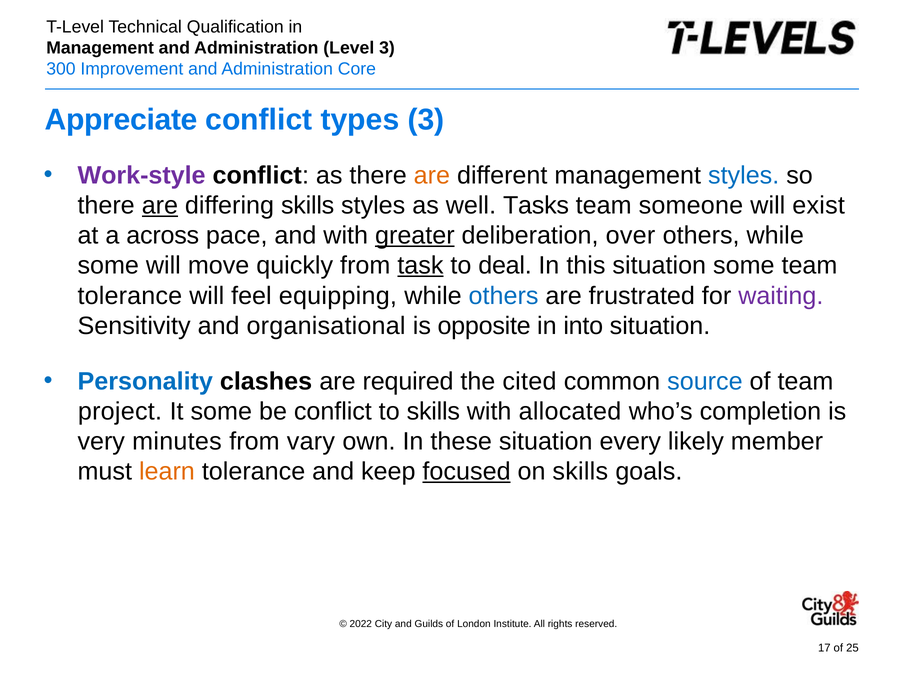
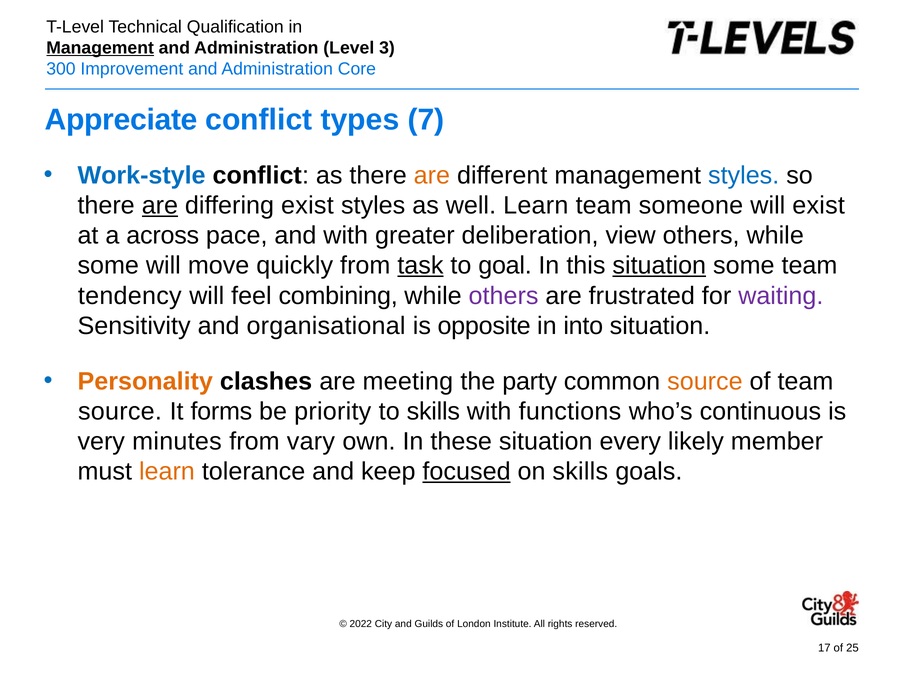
Management at (100, 48) underline: none -> present
types 3: 3 -> 7
Work-style colour: purple -> blue
differing skills: skills -> exist
well Tasks: Tasks -> Learn
greater underline: present -> none
over: over -> view
deal: deal -> goal
situation at (659, 266) underline: none -> present
tolerance at (130, 296): tolerance -> tendency
equipping: equipping -> combining
others at (504, 296) colour: blue -> purple
Personality colour: blue -> orange
required: required -> meeting
cited: cited -> party
source at (705, 381) colour: blue -> orange
project at (120, 411): project -> source
It some: some -> forms
be conflict: conflict -> priority
allocated: allocated -> functions
completion: completion -> continuous
